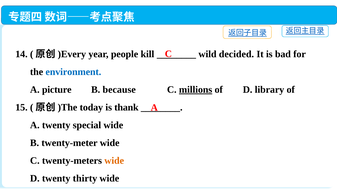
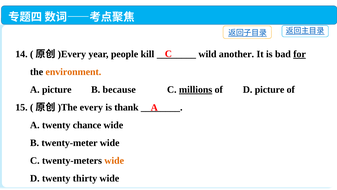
decided: decided -> another
for underline: none -> present
environment colour: blue -> orange
D library: library -> picture
today: today -> every
special: special -> chance
